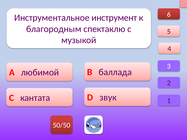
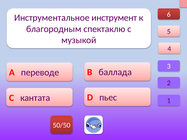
любимой: любимой -> переводе
звук: звук -> пьес
